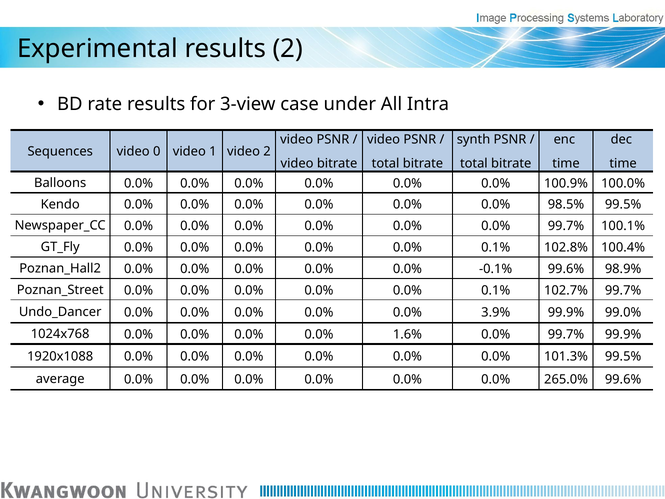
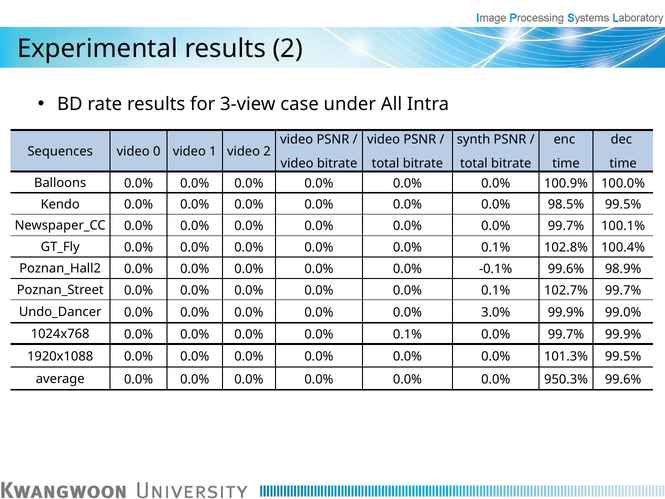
3.9%: 3.9% -> 3.0%
1.6% at (407, 334): 1.6% -> 0.1%
265.0%: 265.0% -> 950.3%
